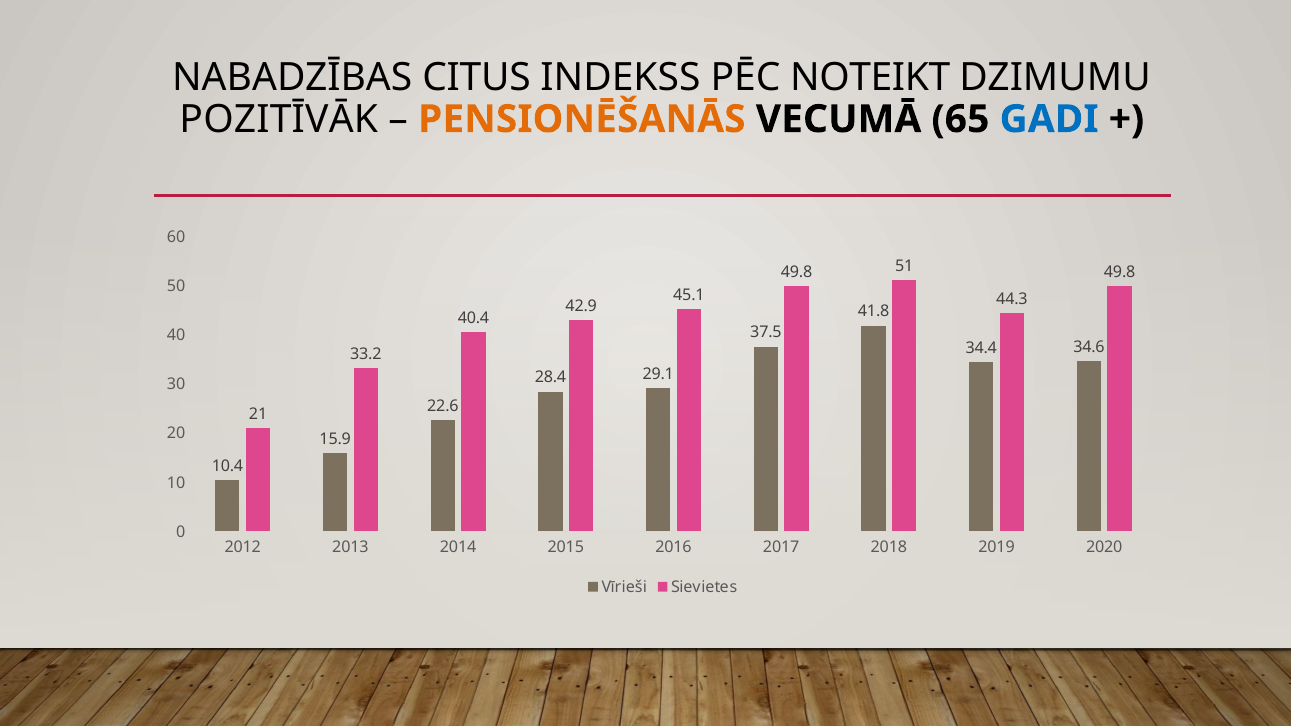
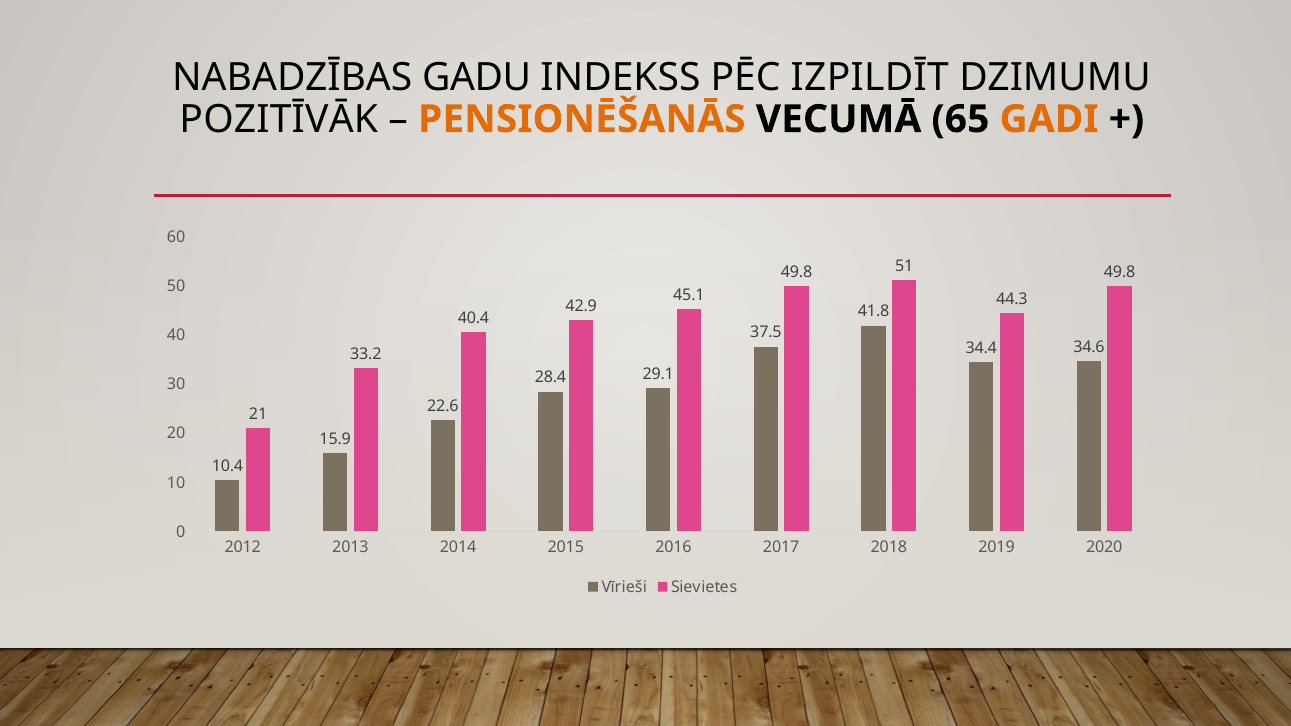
CITUS: CITUS -> GADU
NOTEIKT: NOTEIKT -> IZPILDĪT
GADI colour: blue -> orange
